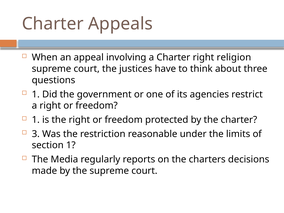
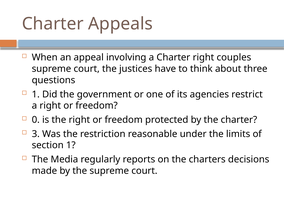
religion: religion -> couples
1 at (36, 120): 1 -> 0
